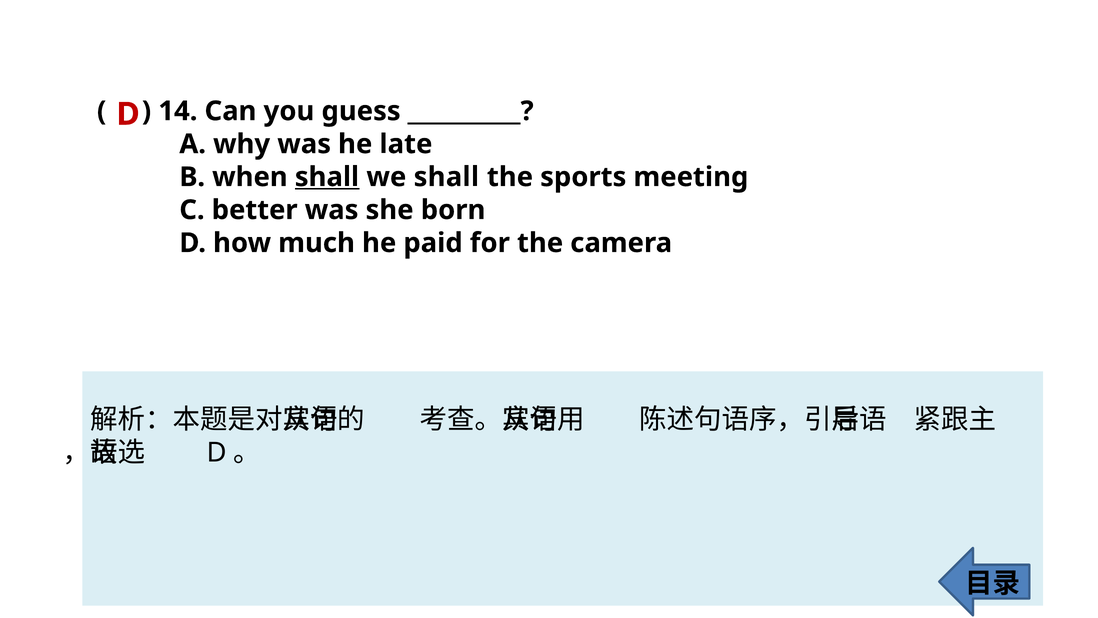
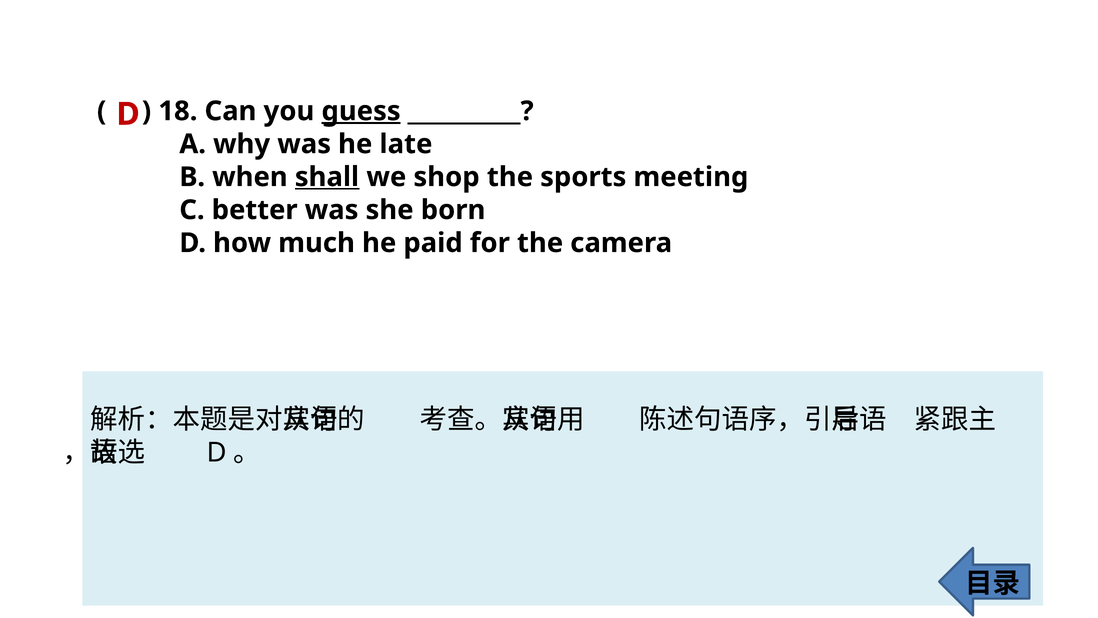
14: 14 -> 18
guess underline: none -> present
we shall: shall -> shop
